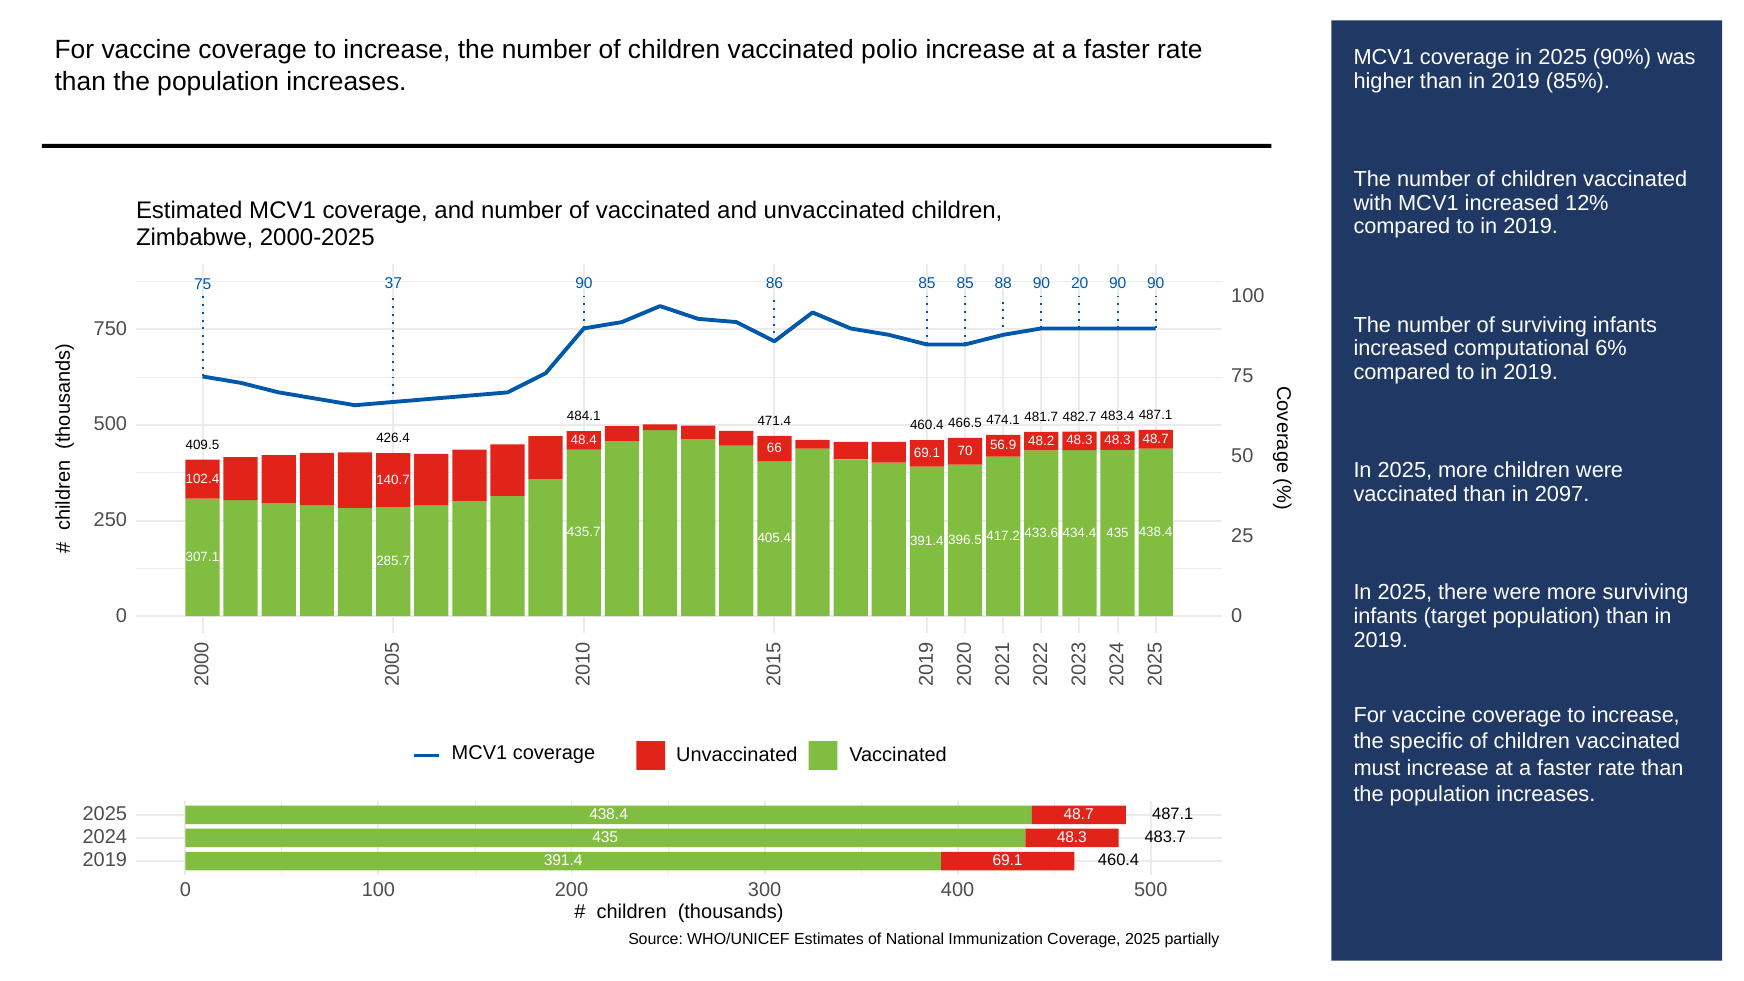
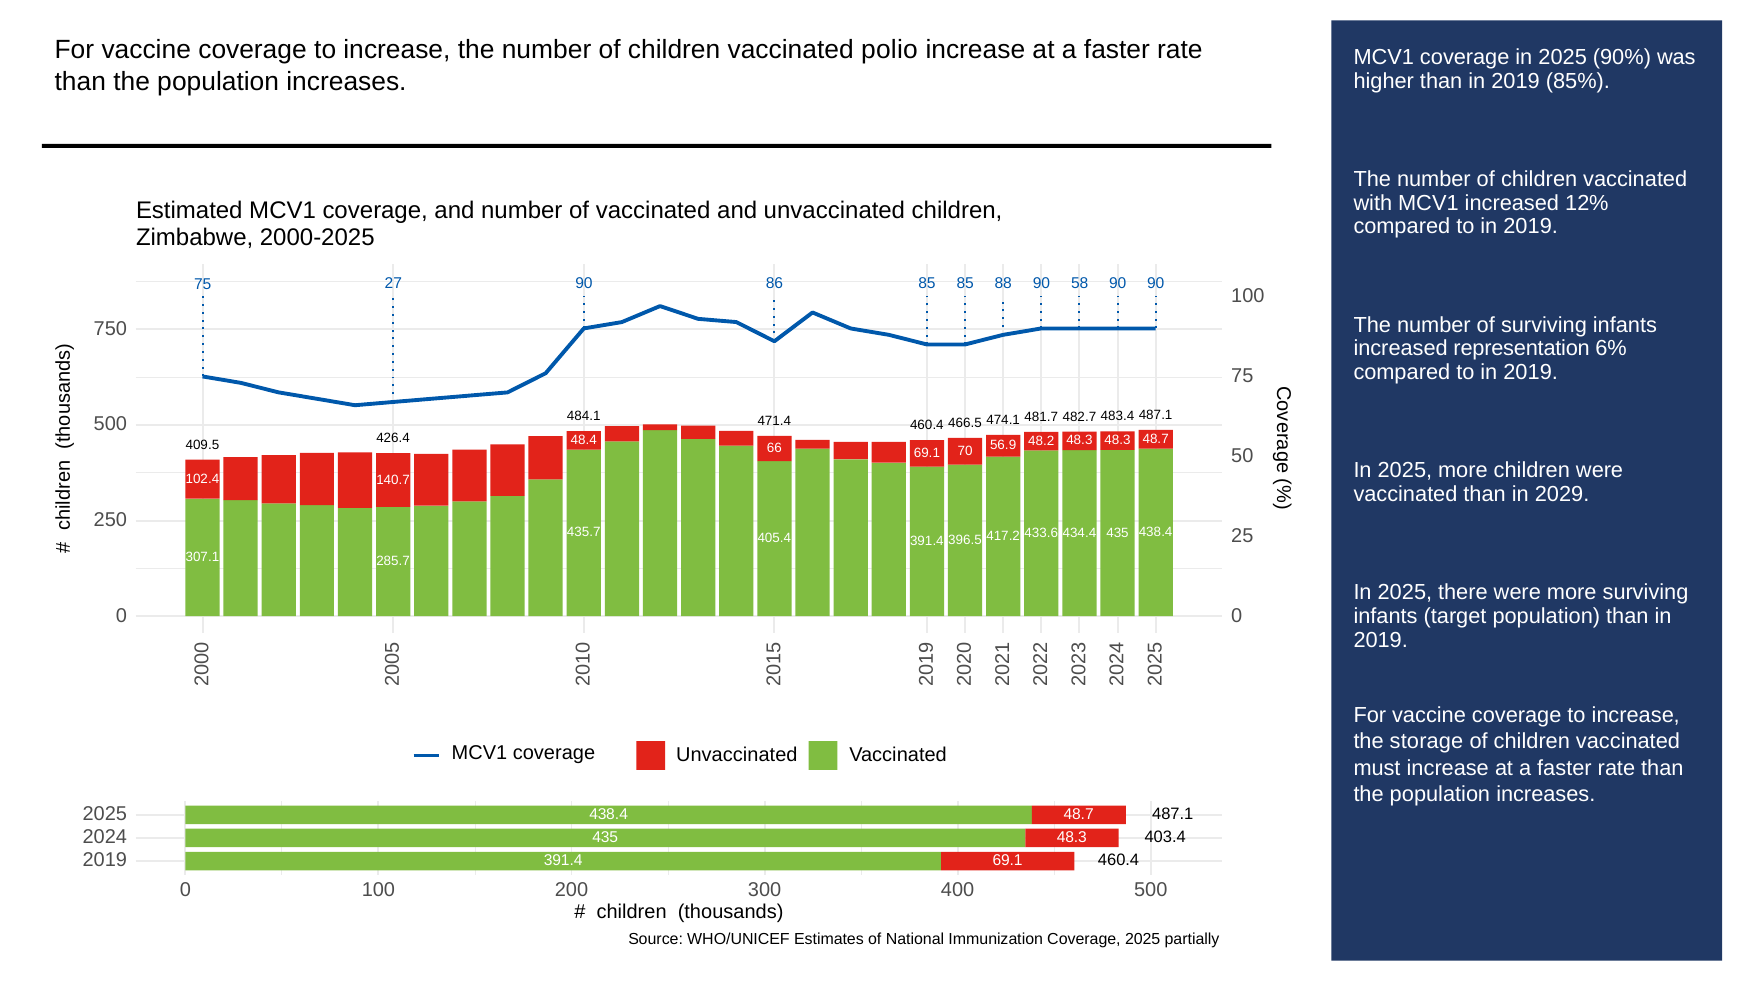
37: 37 -> 27
20: 20 -> 58
computational: computational -> representation
2097: 2097 -> 2029
specific: specific -> storage
483.7: 483.7 -> 403.4
